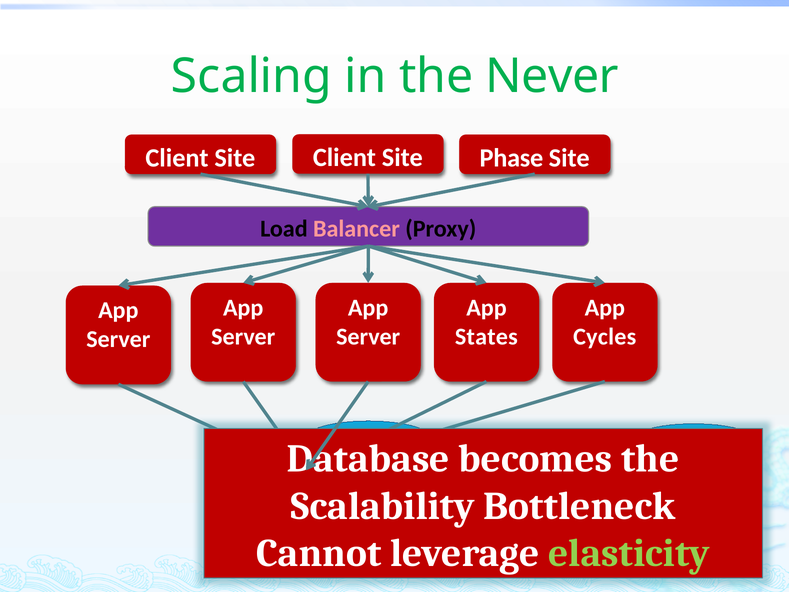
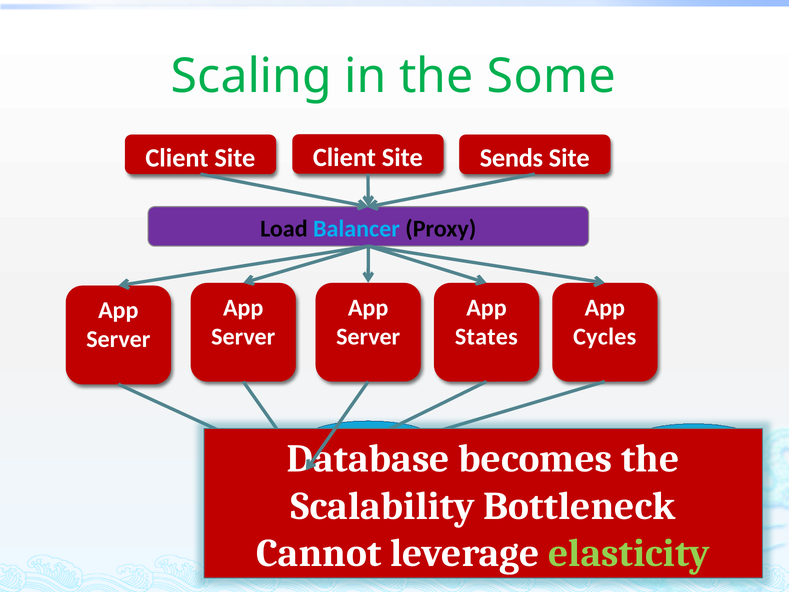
Never: Never -> Some
Phase: Phase -> Sends
Balancer colour: pink -> light blue
